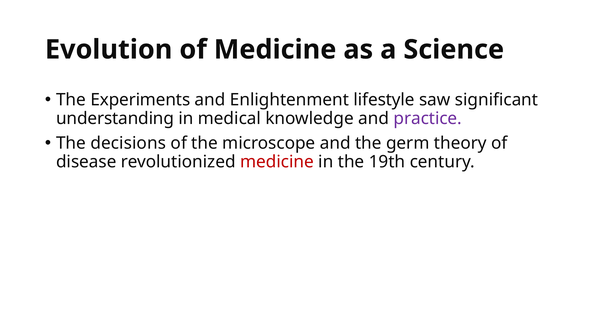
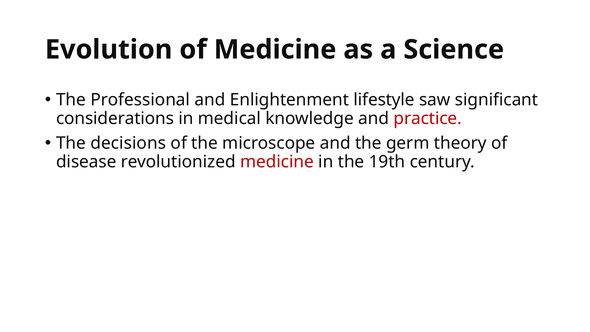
Experiments: Experiments -> Professional
understanding: understanding -> considerations
practice colour: purple -> red
